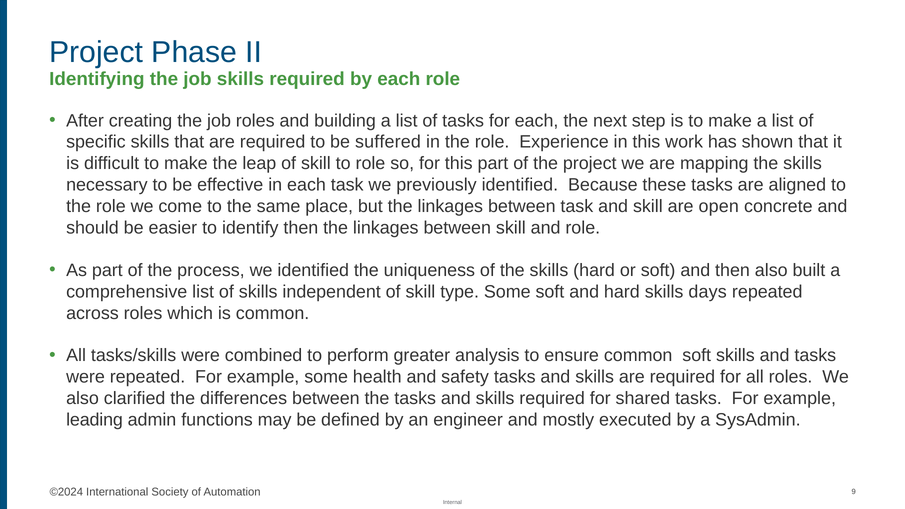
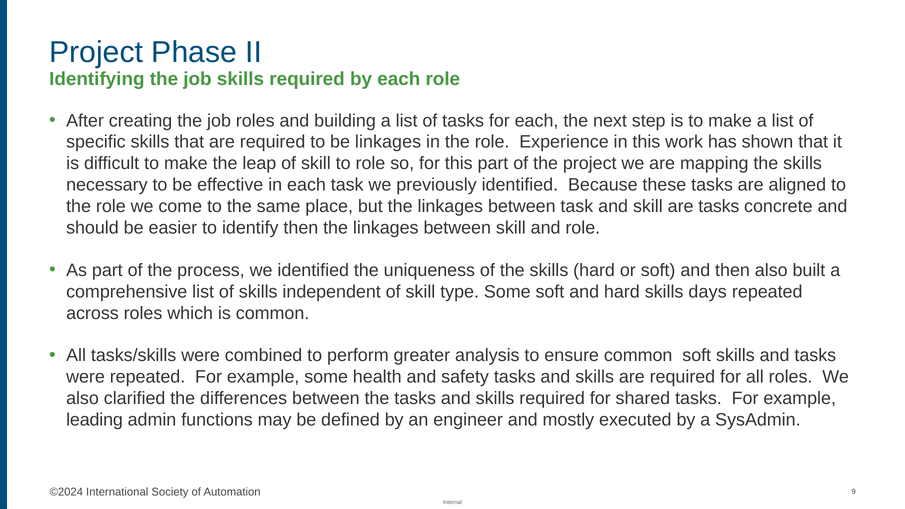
be suffered: suffered -> linkages
are open: open -> tasks
